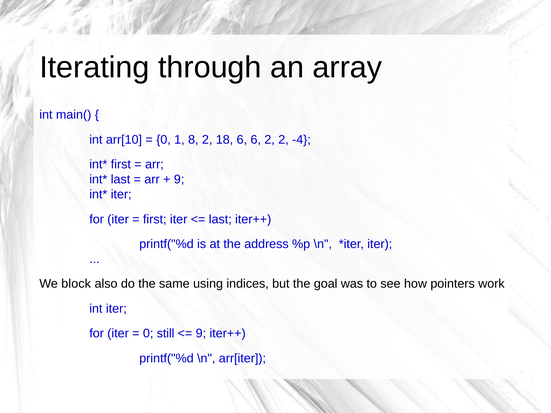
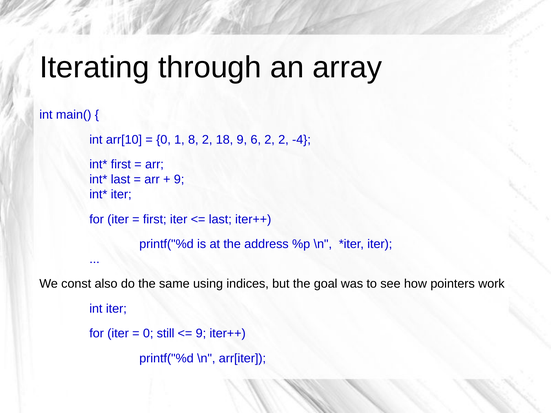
18 6: 6 -> 9
block: block -> const
